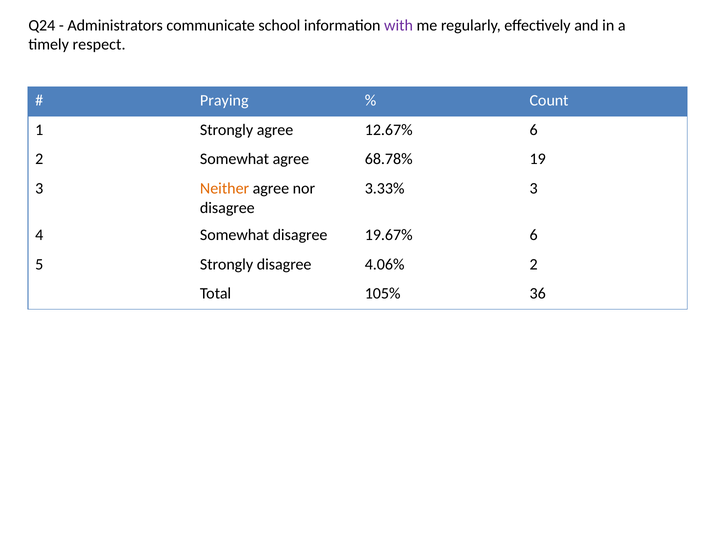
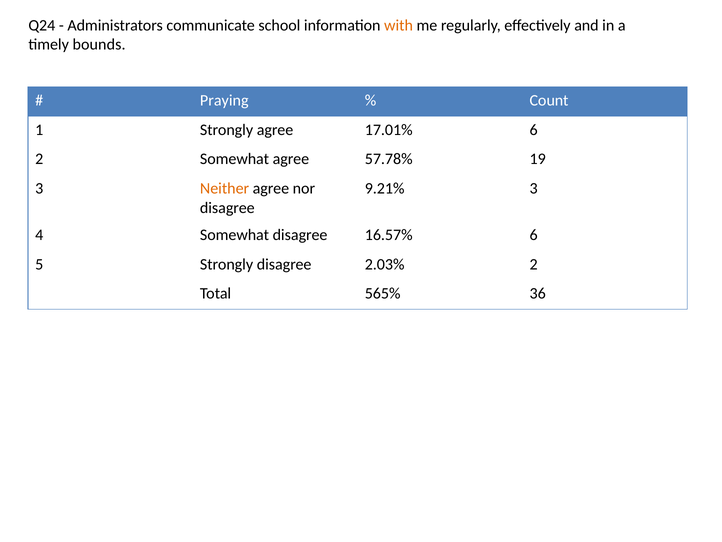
with colour: purple -> orange
respect: respect -> bounds
12.67%: 12.67% -> 17.01%
68.78%: 68.78% -> 57.78%
3.33%: 3.33% -> 9.21%
19.67%: 19.67% -> 16.57%
4.06%: 4.06% -> 2.03%
105%: 105% -> 565%
